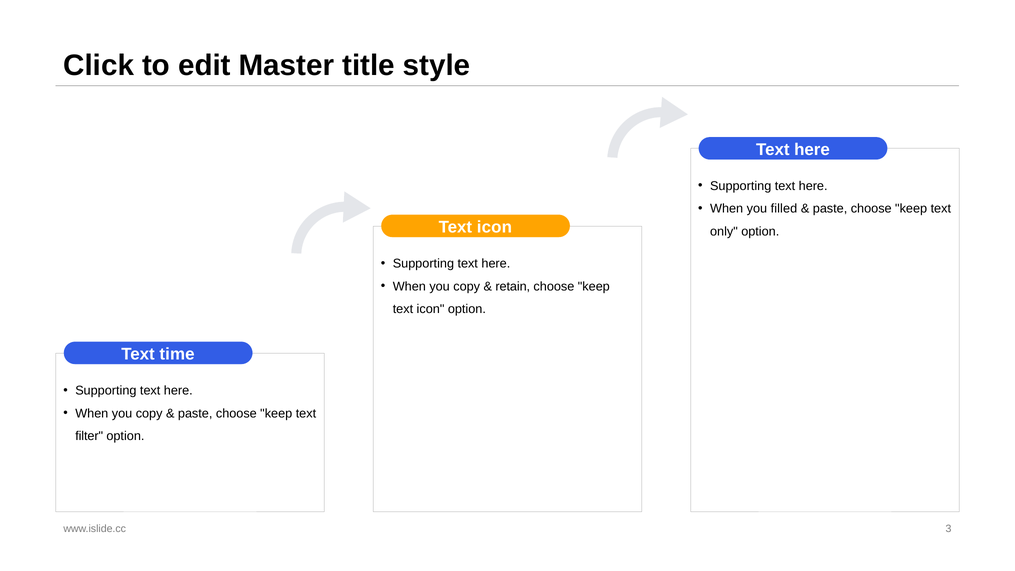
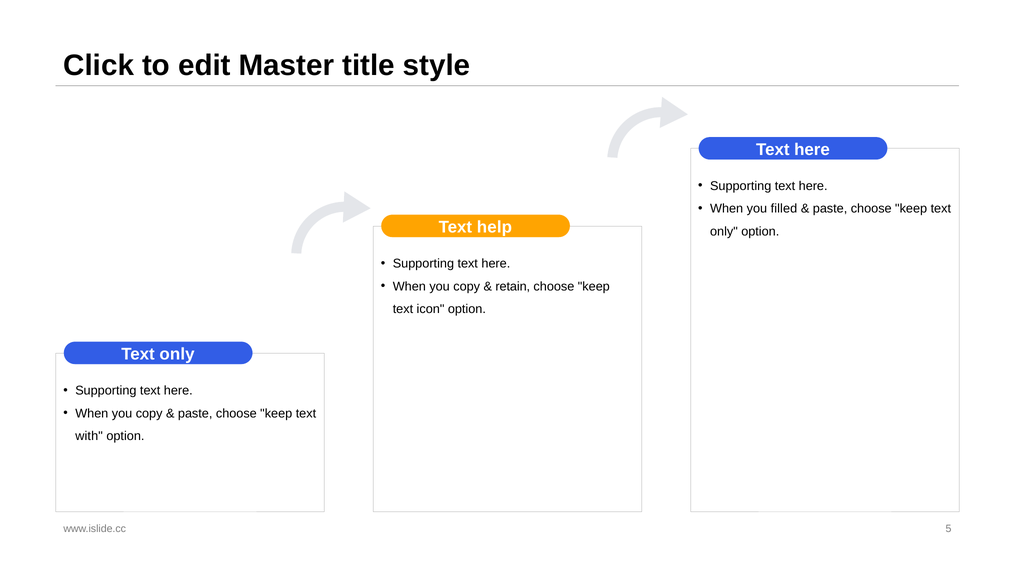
icon at (494, 227): icon -> help
time at (177, 354): time -> only
filter: filter -> with
3: 3 -> 5
